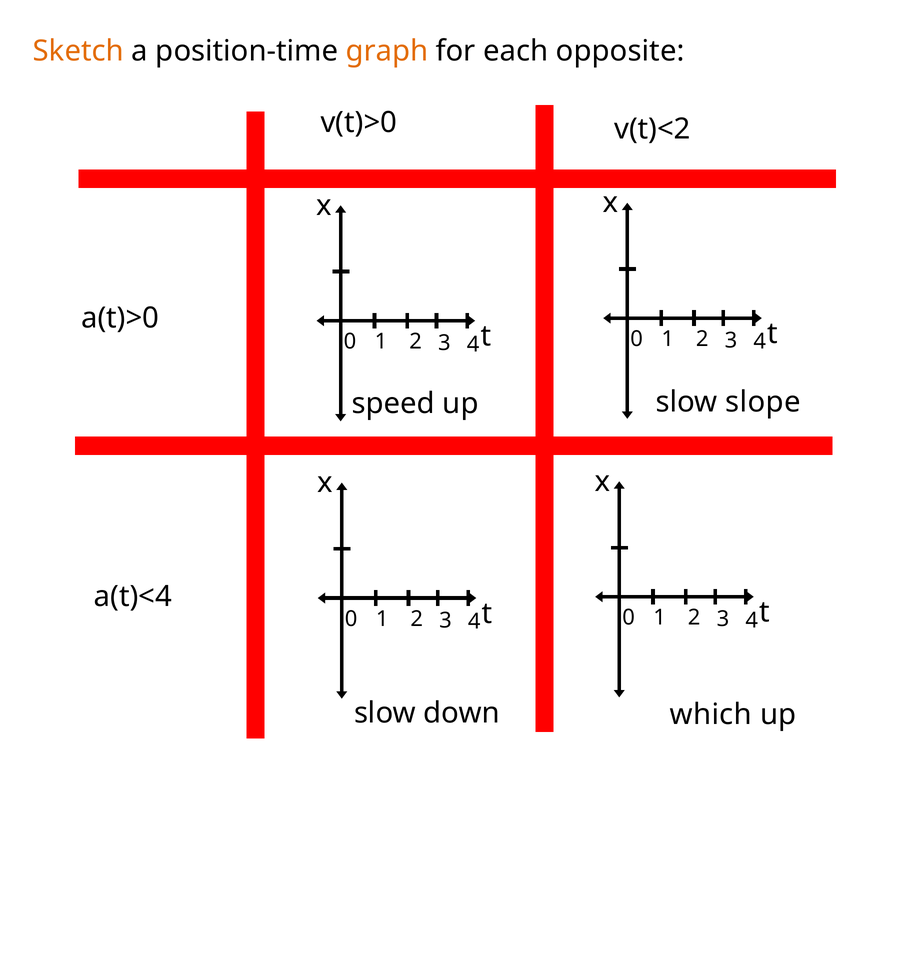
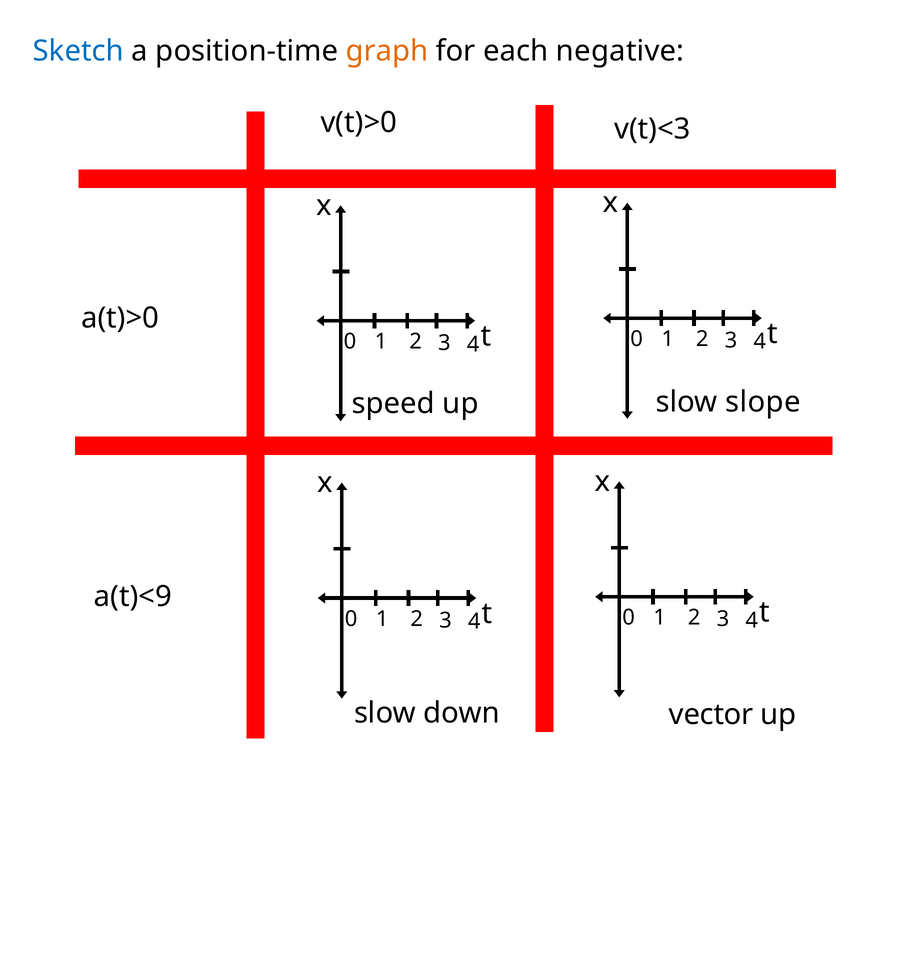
Sketch colour: orange -> blue
opposite: opposite -> negative
v(t)<2: v(t)<2 -> v(t)<3
a(t)<4: a(t)<4 -> a(t)<9
which: which -> vector
